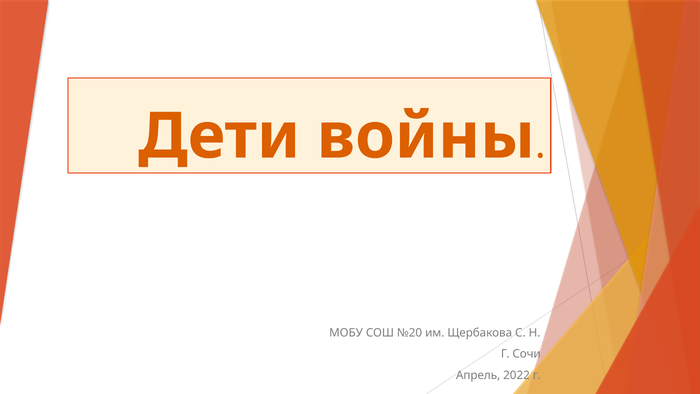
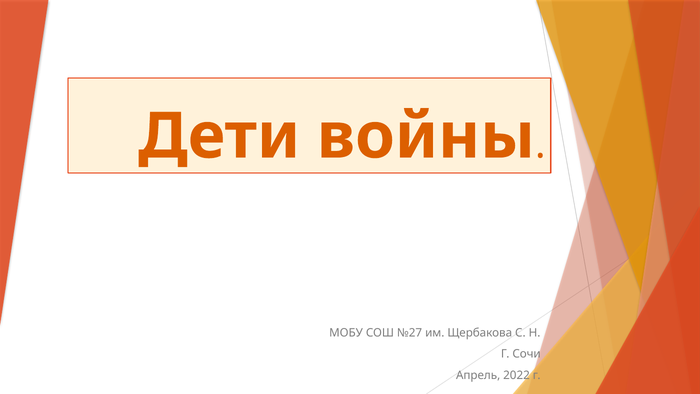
№20: №20 -> №27
